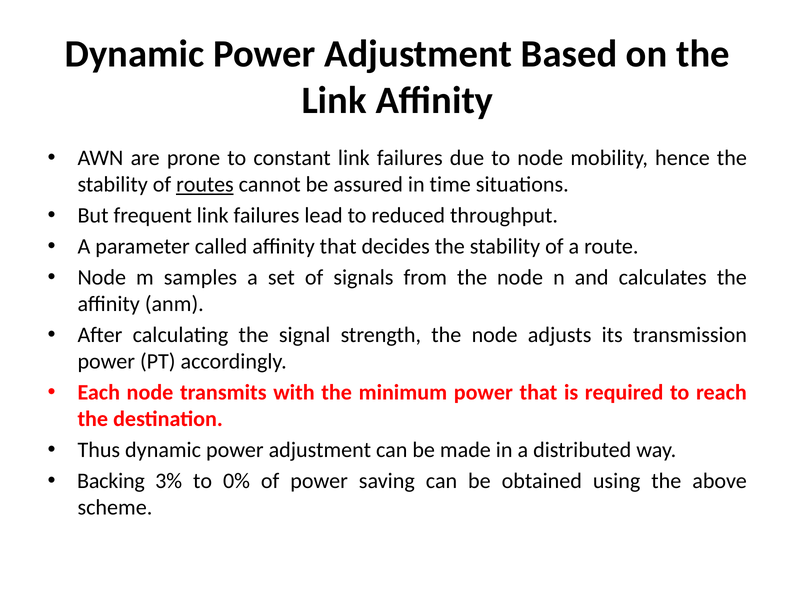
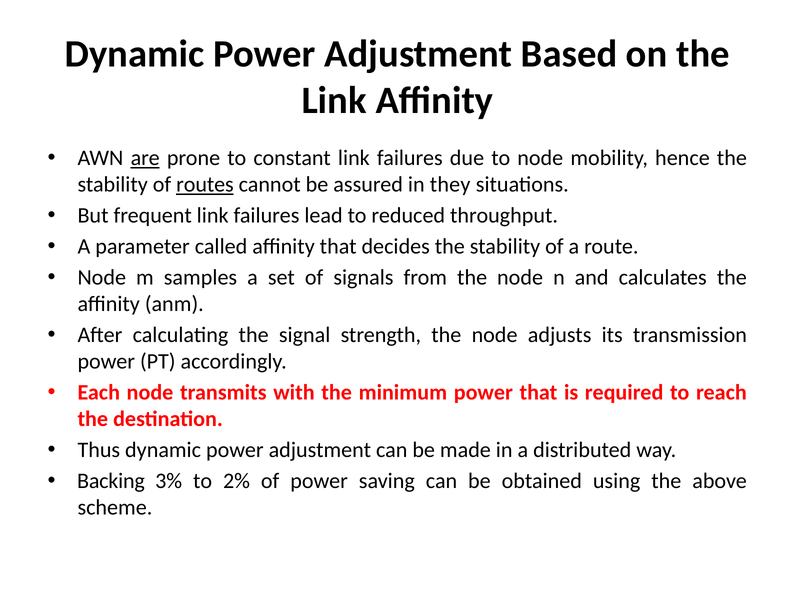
are underline: none -> present
time: time -> they
0%: 0% -> 2%
